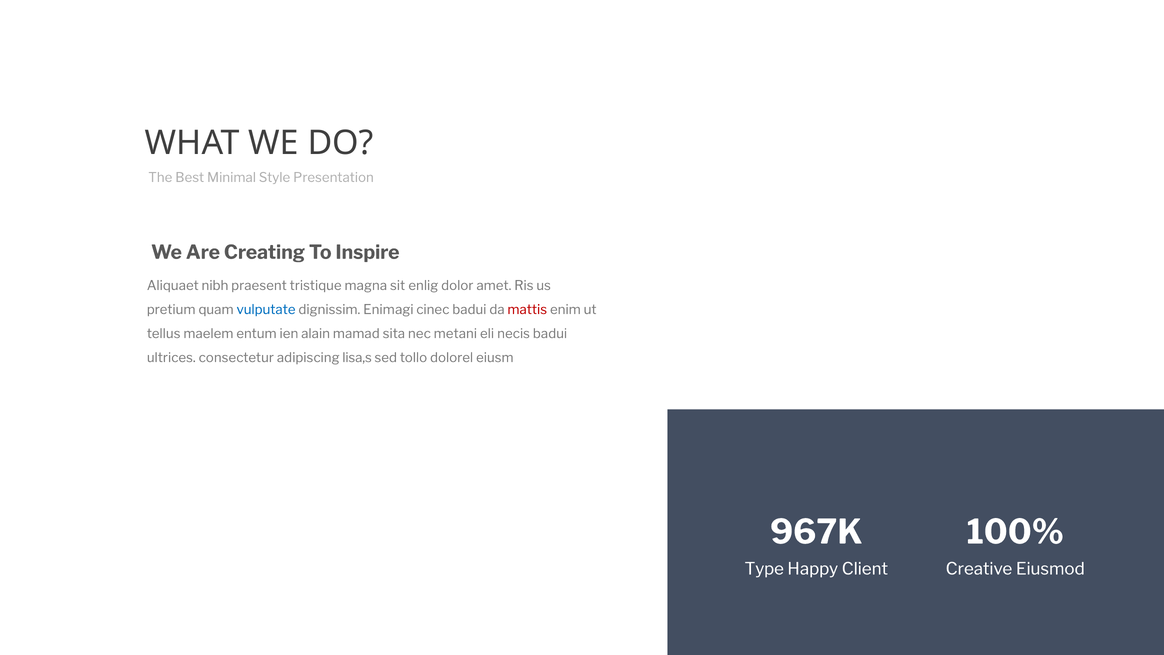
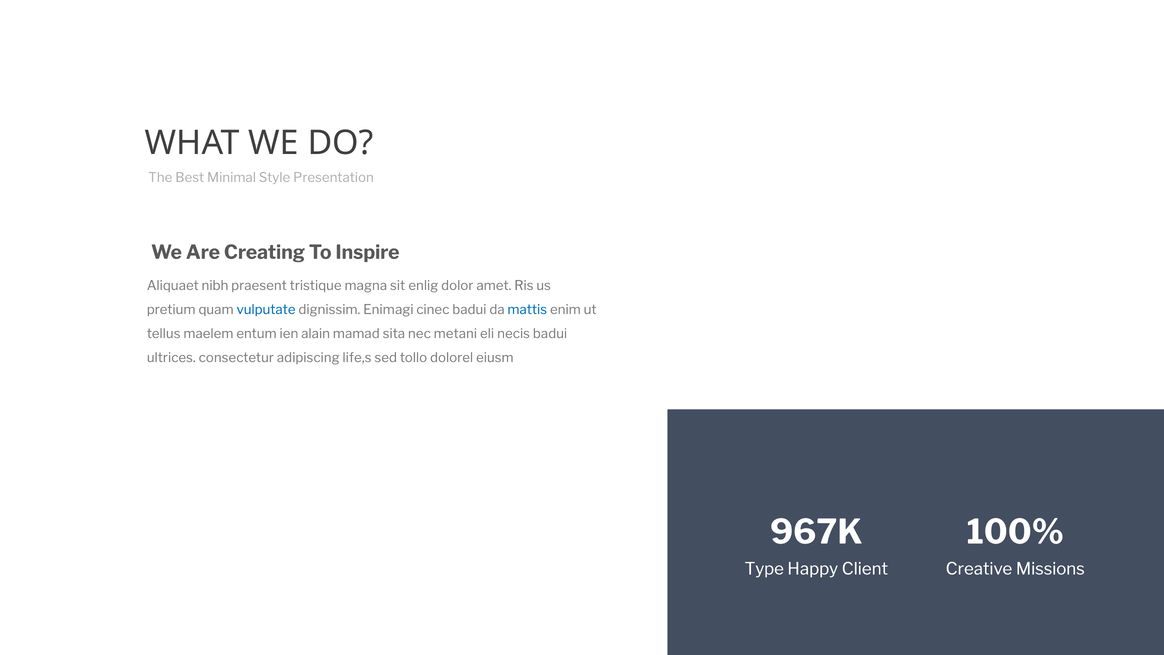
mattis colour: red -> blue
lisa,s: lisa,s -> life,s
Eiusmod: Eiusmod -> Missions
